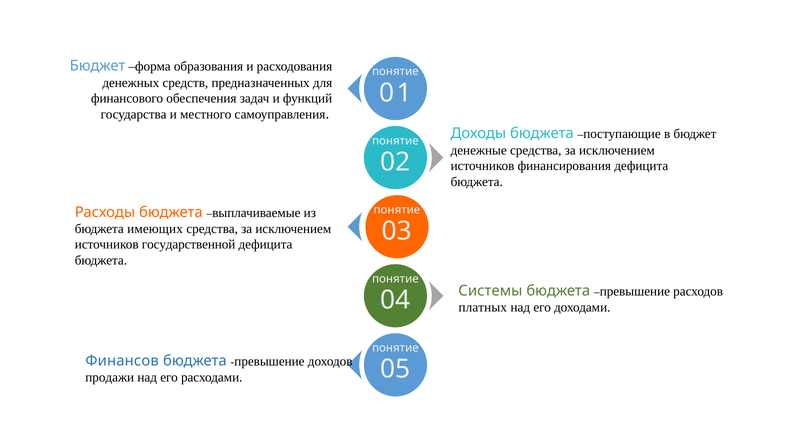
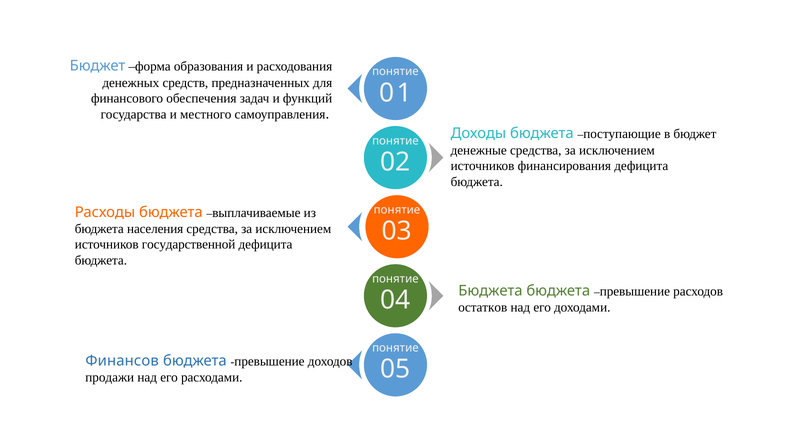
имеющих: имеющих -> населения
Системы at (490, 291): Системы -> Бюджета
платных: платных -> остатков
